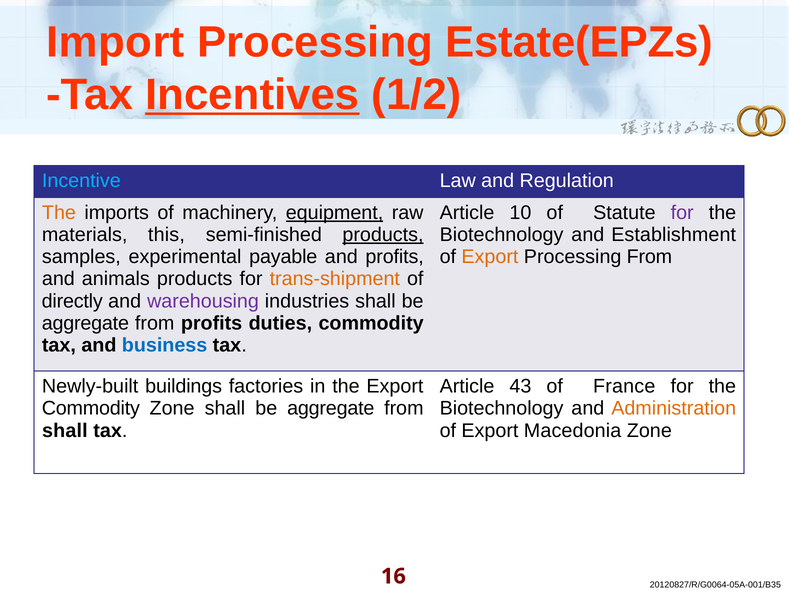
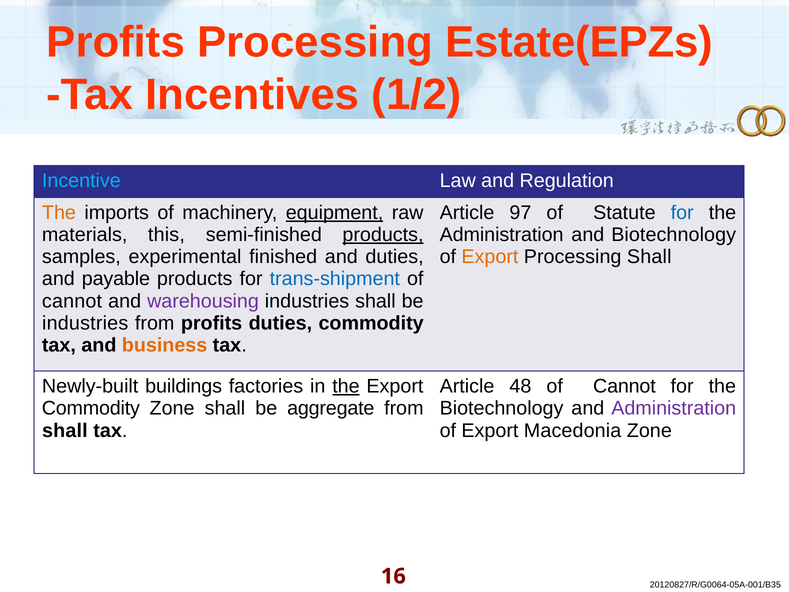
Import at (115, 42): Import -> Profits
Incentives underline: present -> none
10: 10 -> 97
for at (682, 213) colour: purple -> blue
Biotechnology at (502, 235): Biotechnology -> Administration
and Establishment: Establishment -> Biotechnology
payable: payable -> finished
and profits: profits -> duties
Processing From: From -> Shall
animals: animals -> payable
trans-shipment colour: orange -> blue
directly at (72, 301): directly -> cannot
aggregate at (85, 323): aggregate -> industries
business colour: blue -> orange
the at (346, 386) underline: none -> present
43: 43 -> 48
France at (624, 386): France -> Cannot
Administration at (674, 408) colour: orange -> purple
